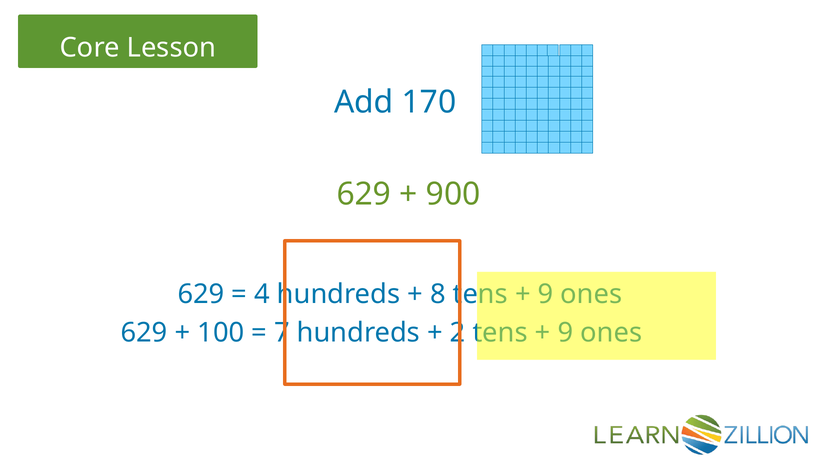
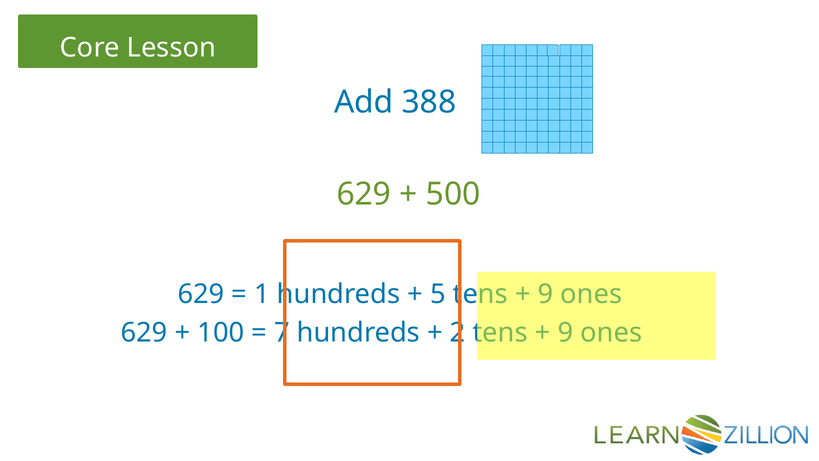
170: 170 -> 388
900: 900 -> 500
4: 4 -> 1
8: 8 -> 5
